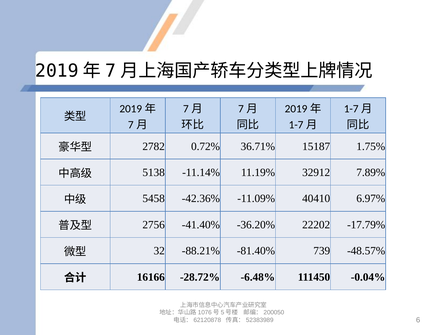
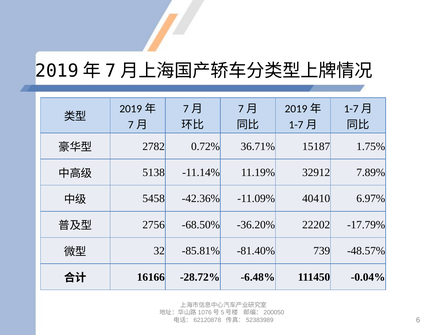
-41.40%: -41.40% -> -68.50%
-88.21%: -88.21% -> -85.81%
